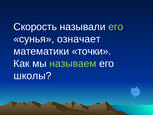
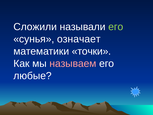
Скорость: Скорость -> Сложили
называем colour: light green -> pink
школы: школы -> любые
